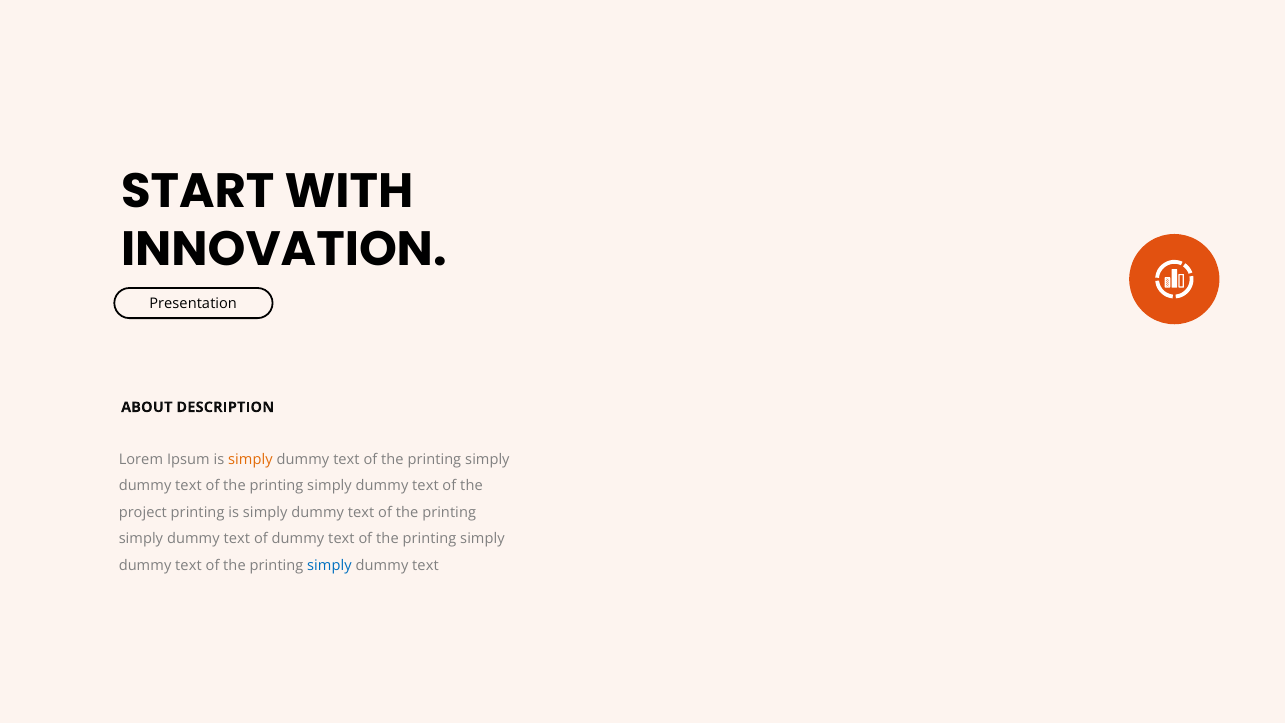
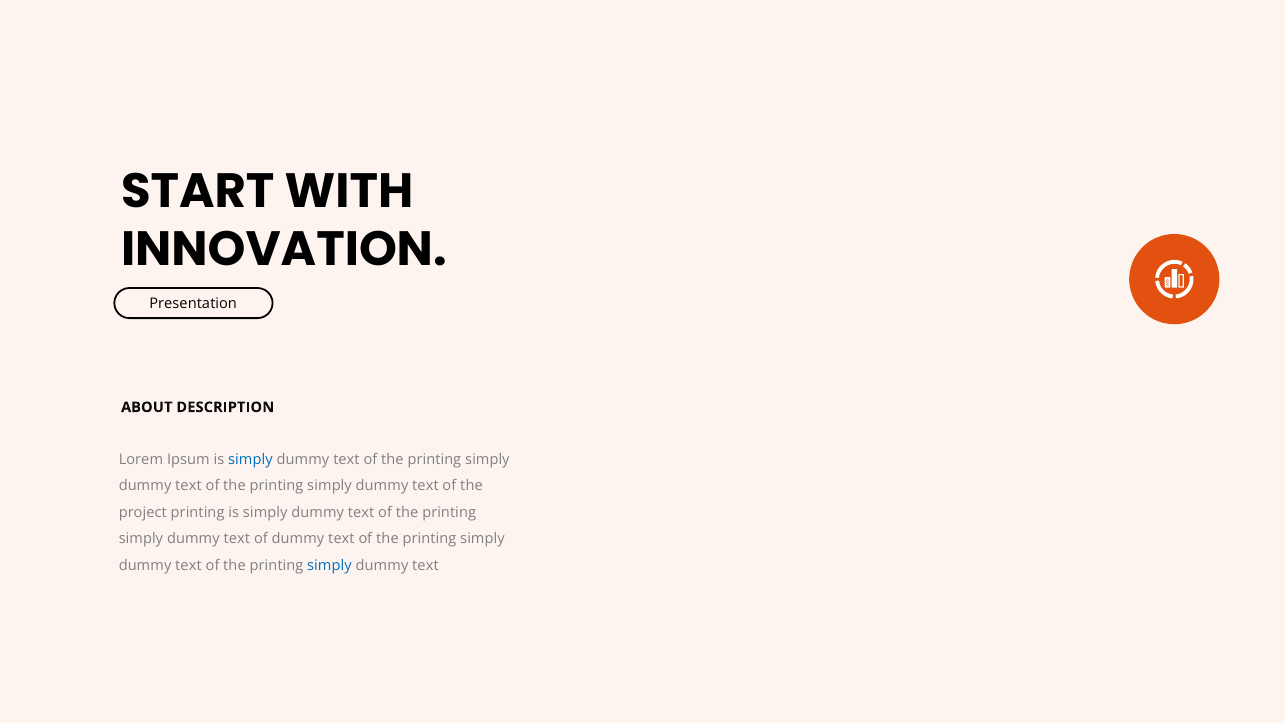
simply at (250, 459) colour: orange -> blue
